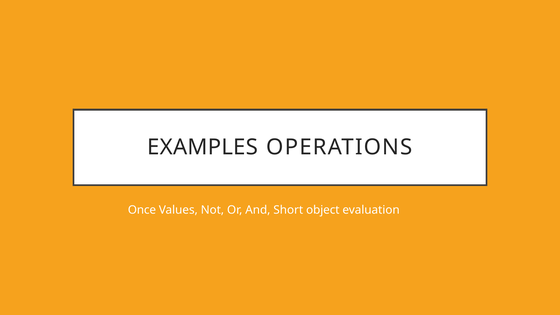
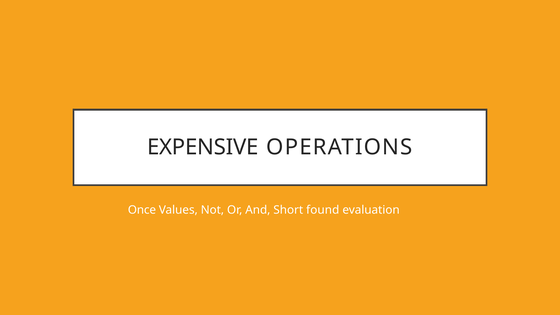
EXAMPLES: EXAMPLES -> EXPENSIVE
object: object -> found
